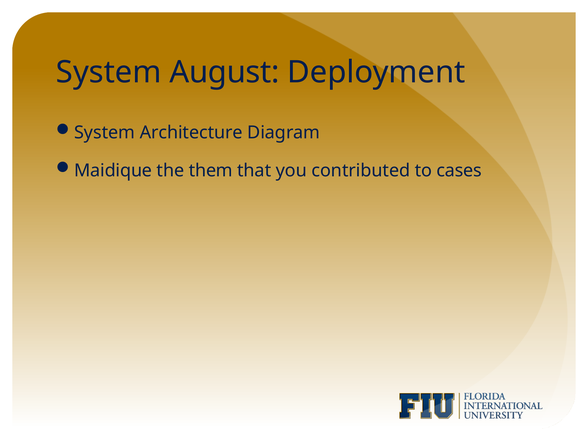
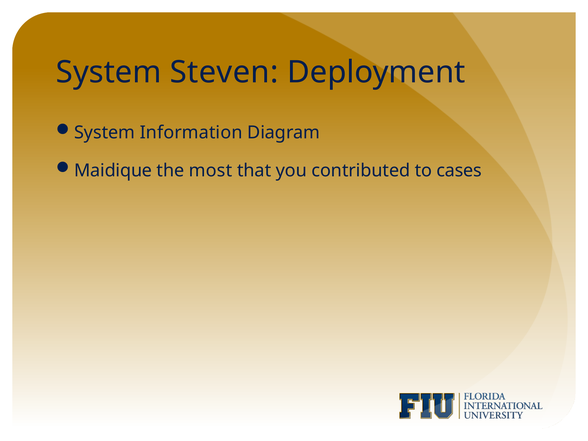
August: August -> Steven
Architecture: Architecture -> Information
them: them -> most
